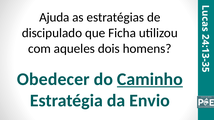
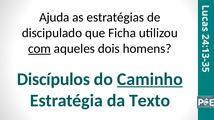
com underline: none -> present
Obedecer: Obedecer -> Discípulos
Envio: Envio -> Texto
